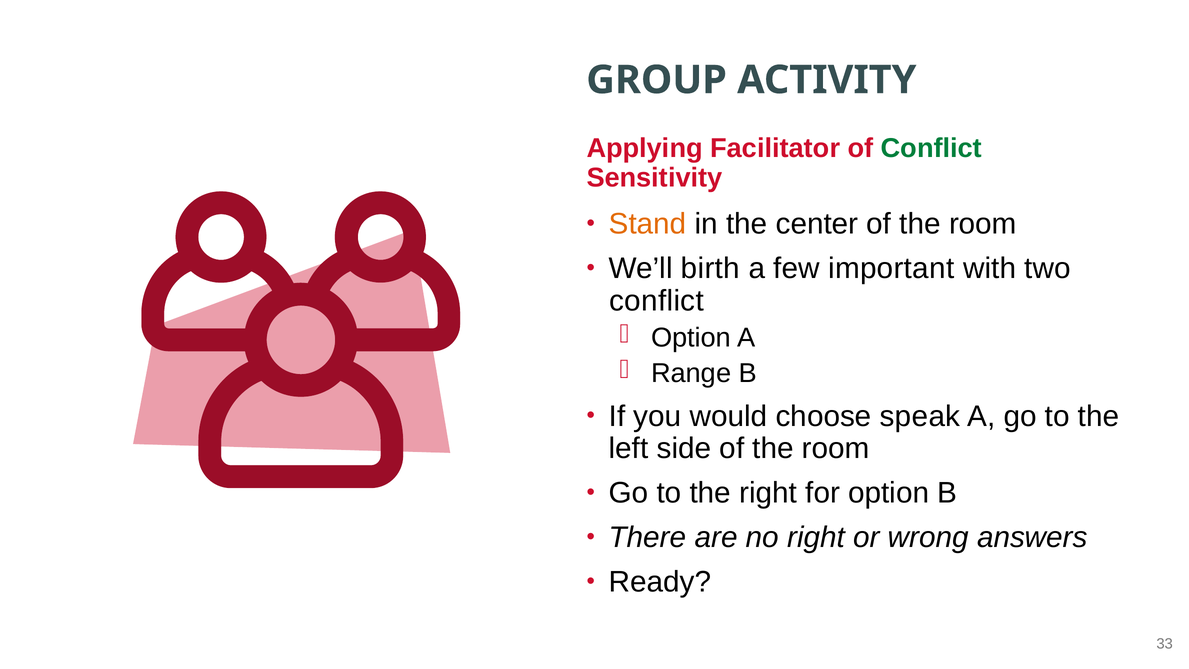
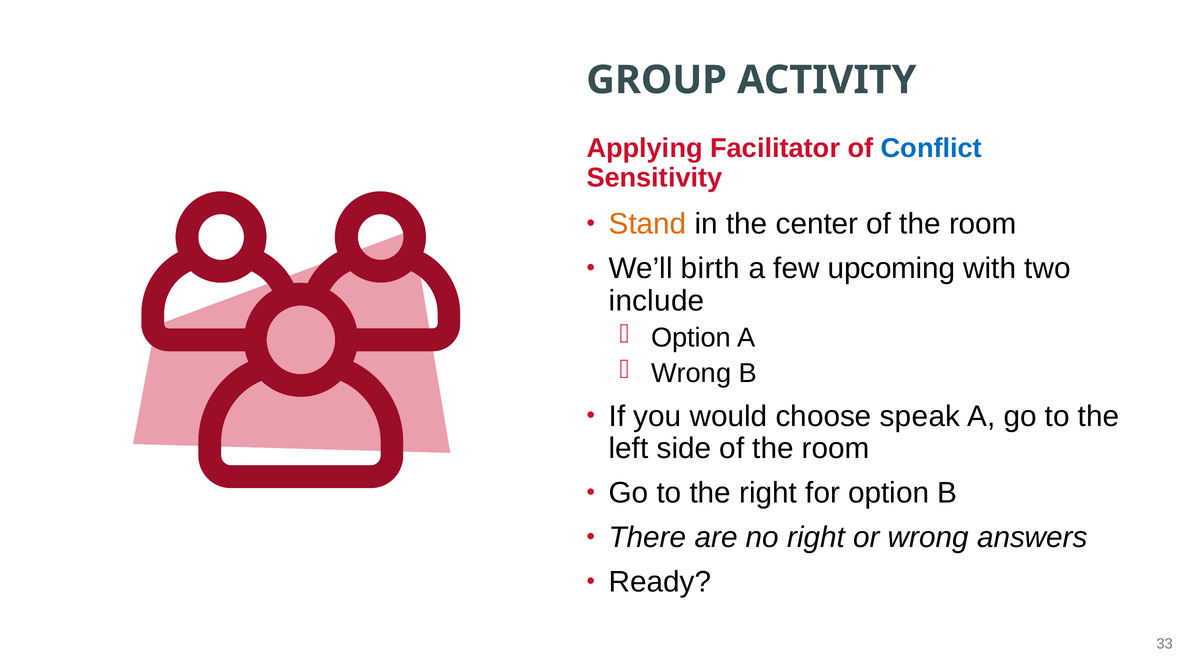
Conflict at (931, 148) colour: green -> blue
important: important -> upcoming
conflict at (657, 301): conflict -> include
Range at (691, 373): Range -> Wrong
